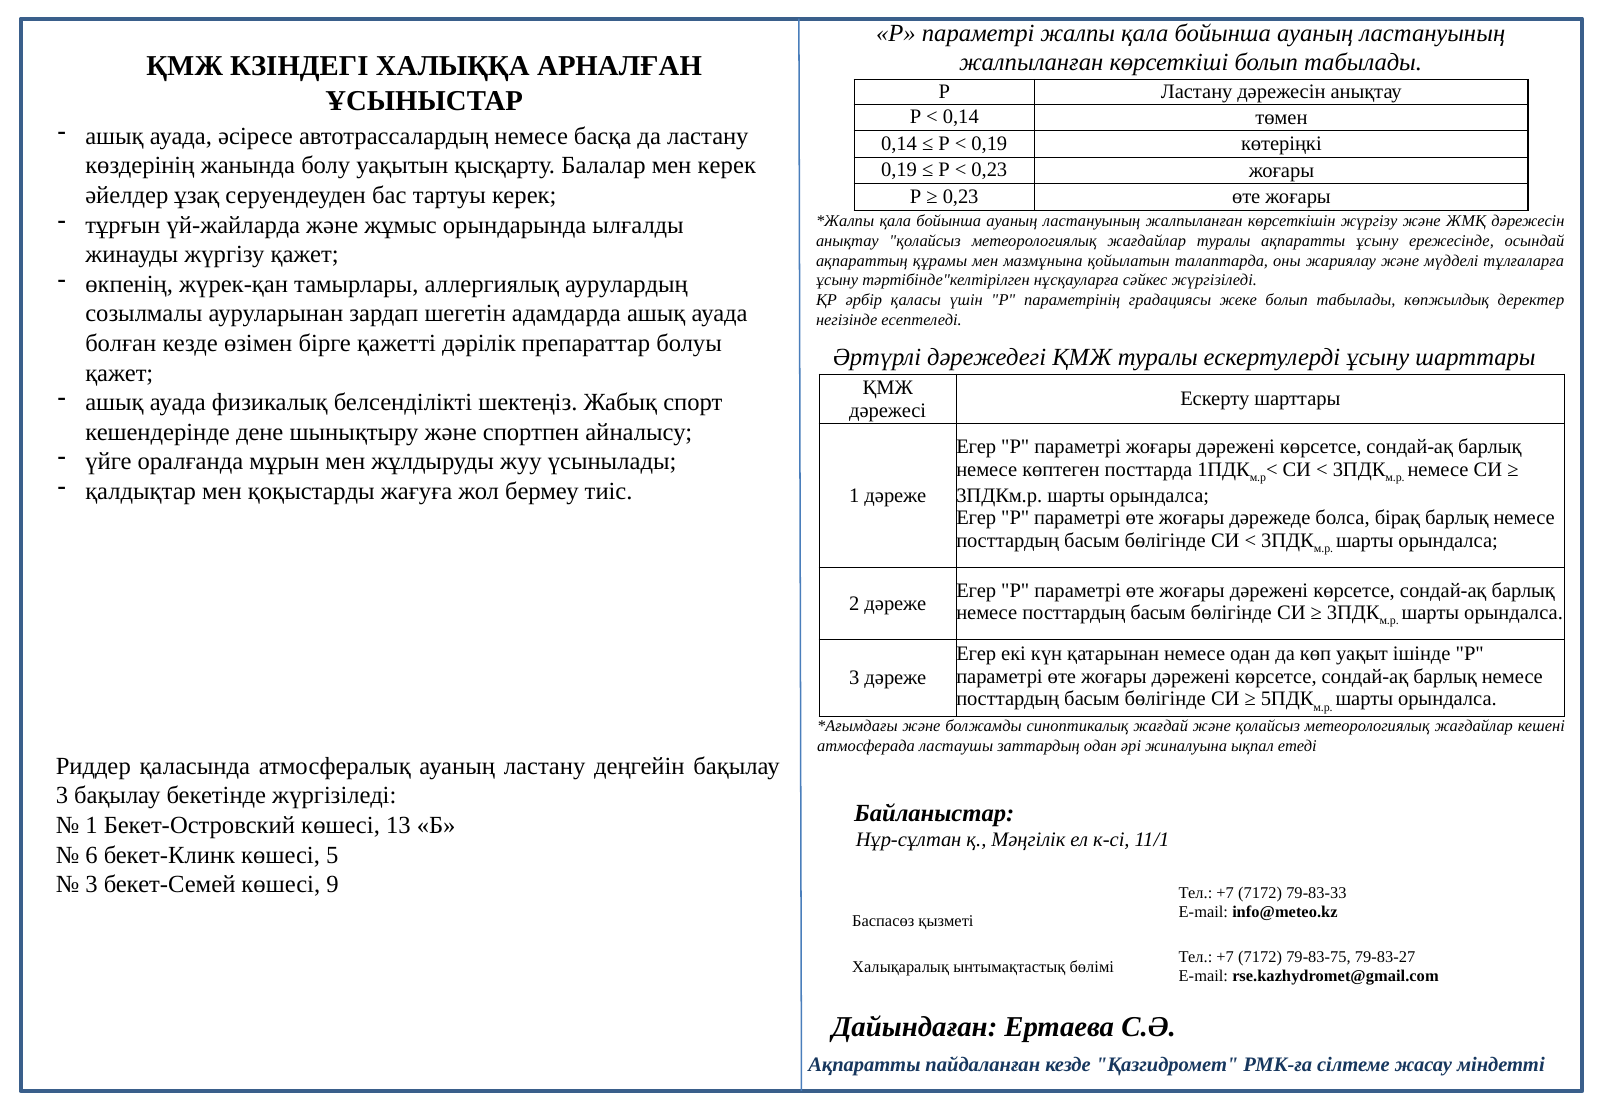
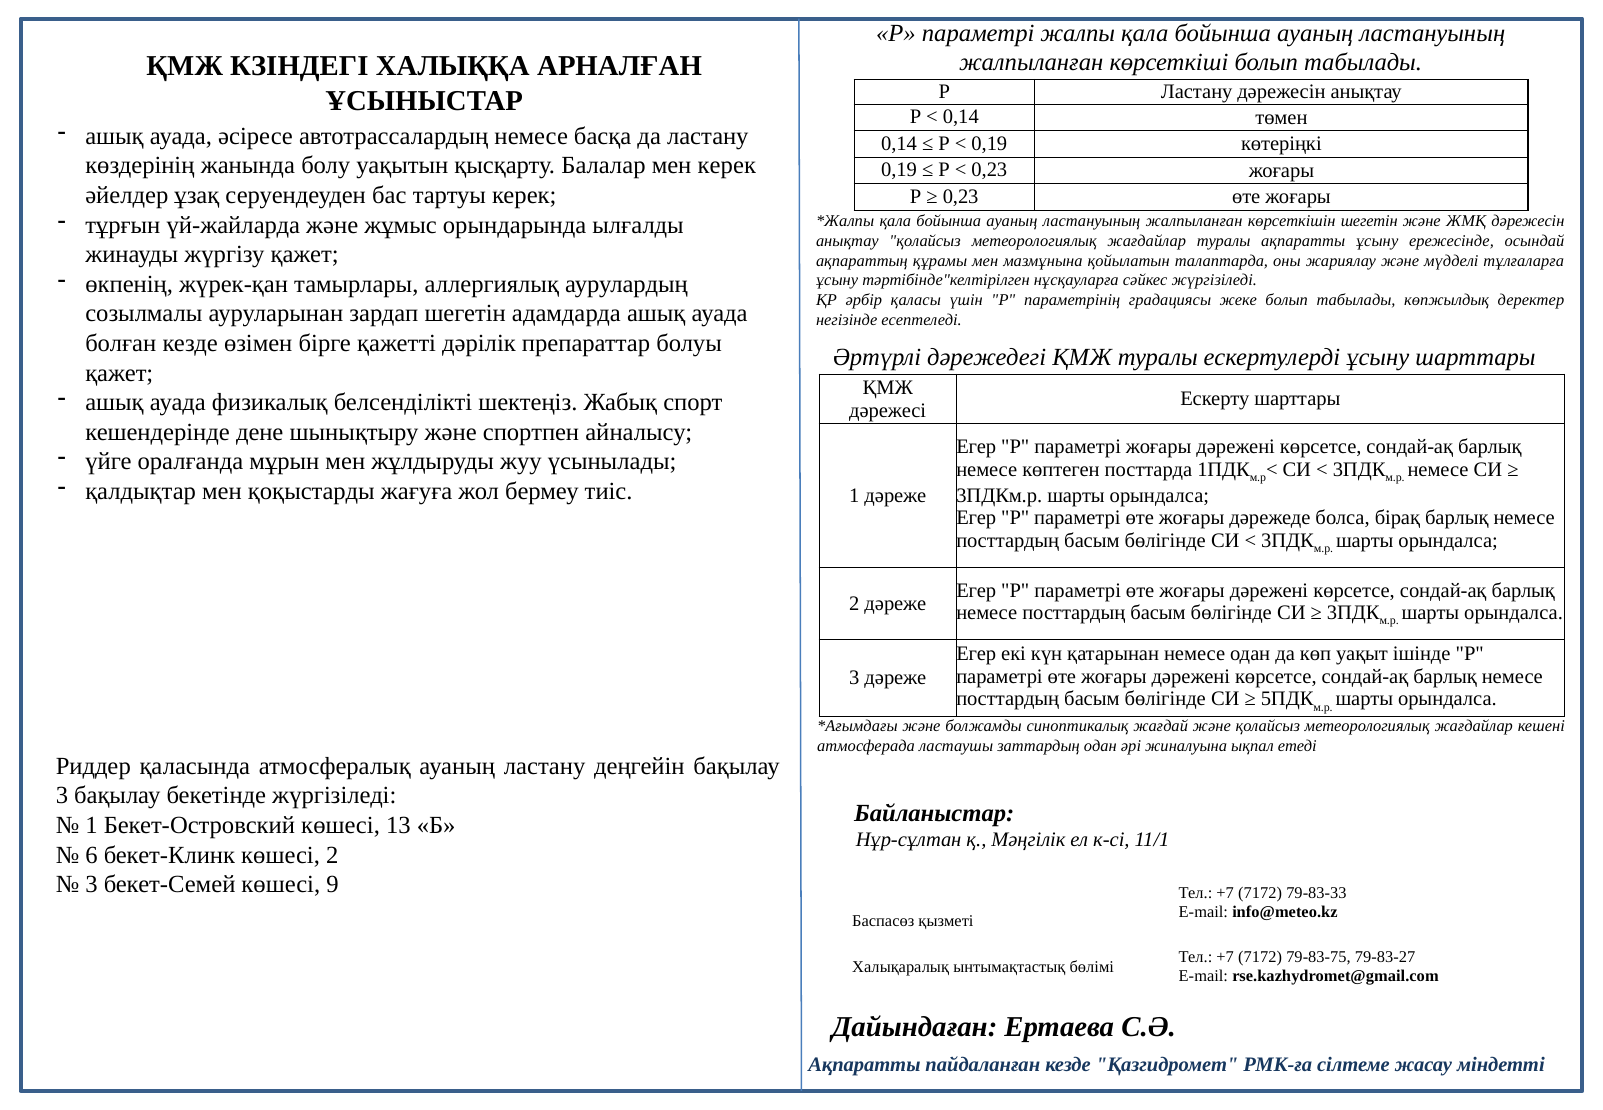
көрсеткішін жүргізу: жүргізу -> шегетін
көшесі 5: 5 -> 2
